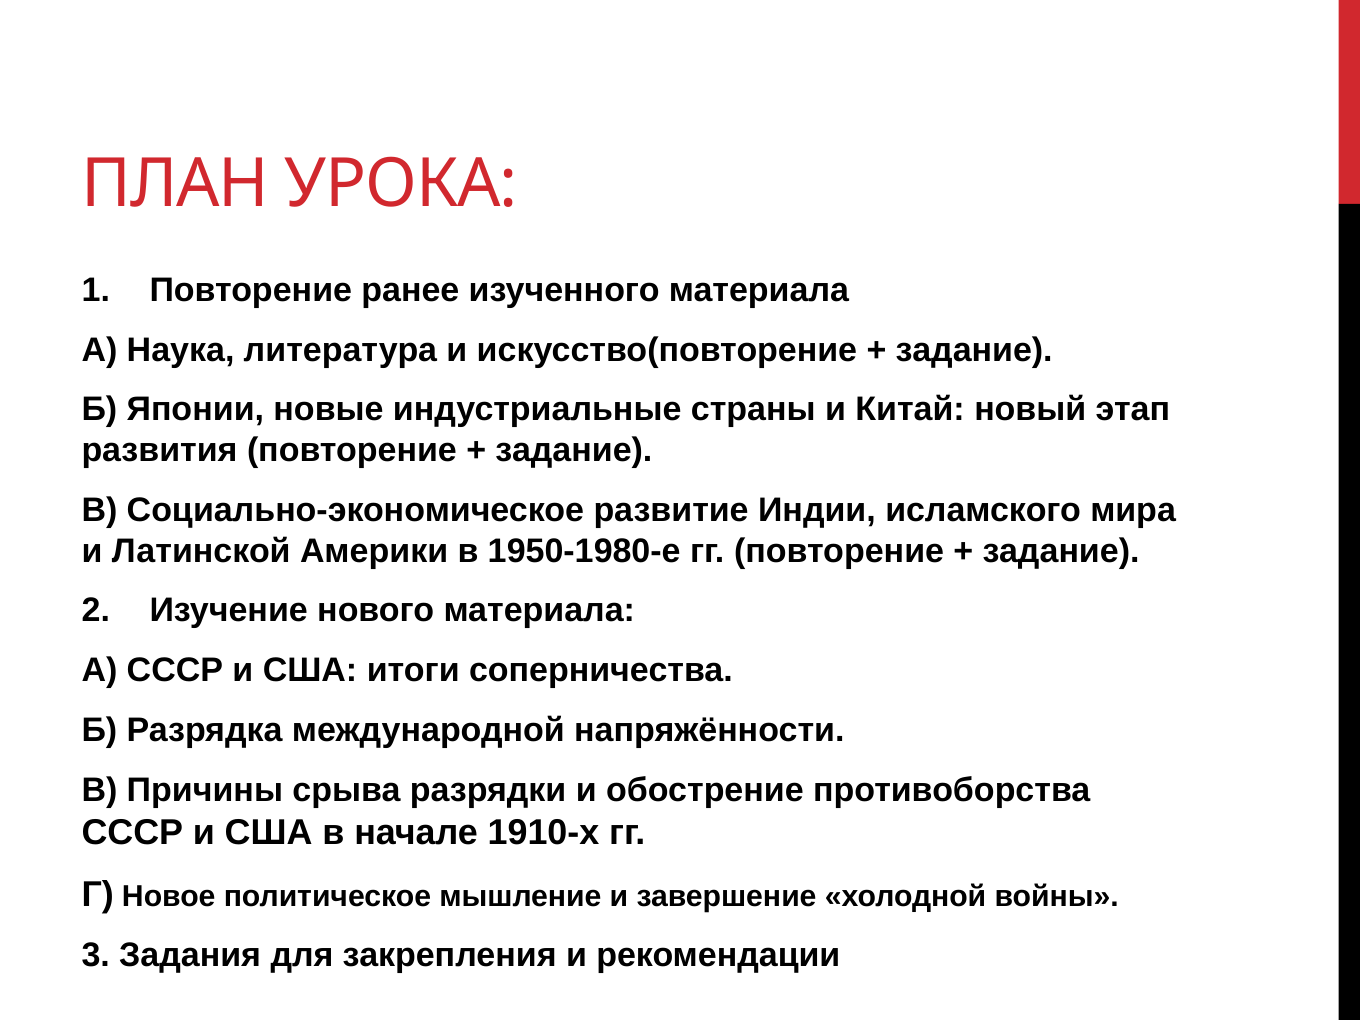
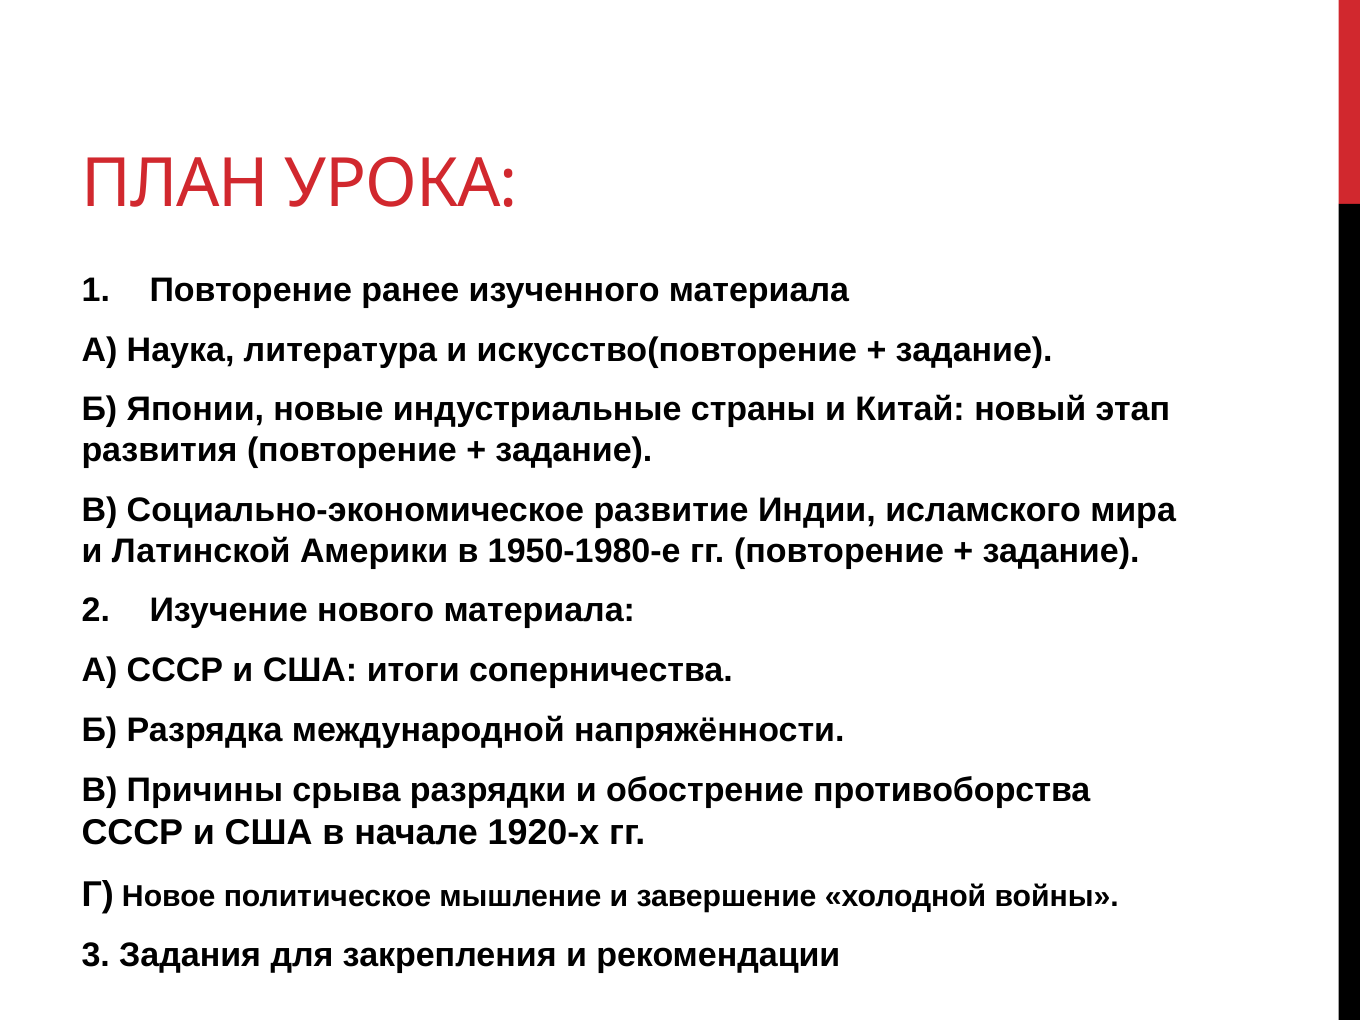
1910-х: 1910-х -> 1920-х
